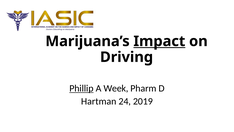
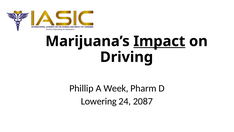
Phillip underline: present -> none
Hartman: Hartman -> Lowering
2019: 2019 -> 2087
